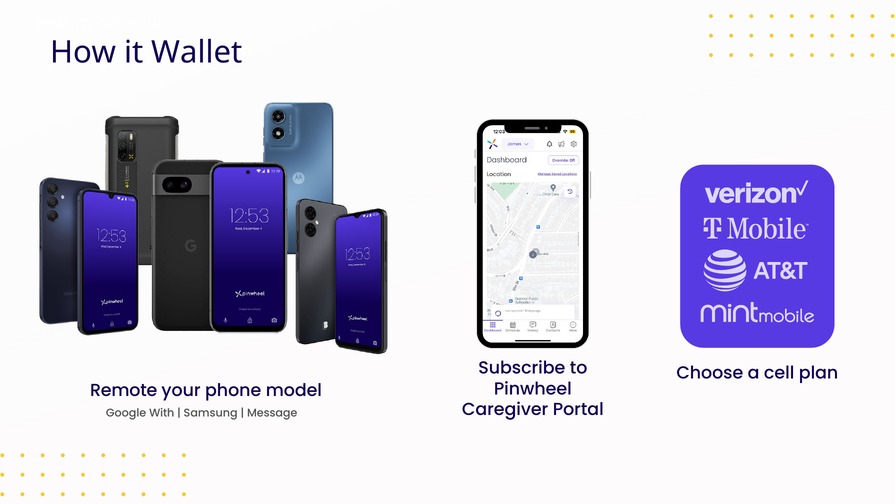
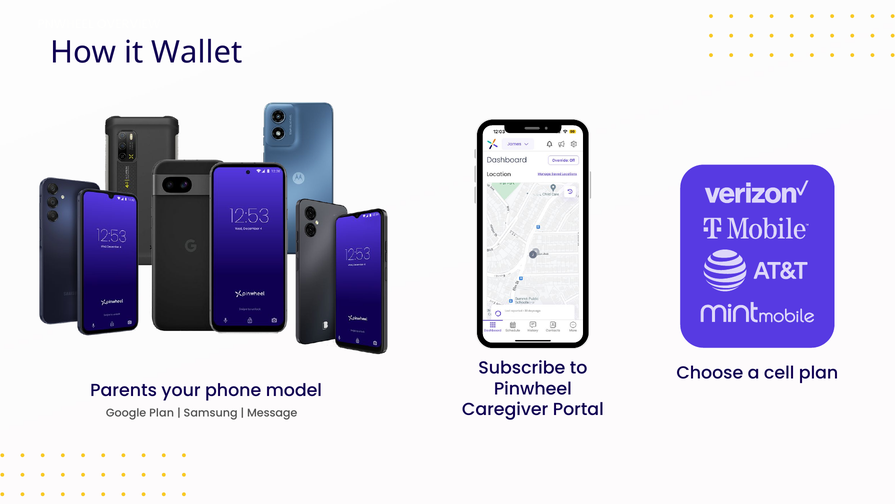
Remote: Remote -> Parents
Google With: With -> Plan
